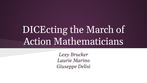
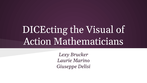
March: March -> Visual
